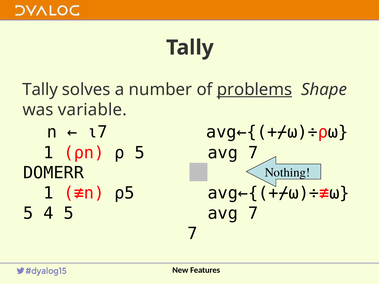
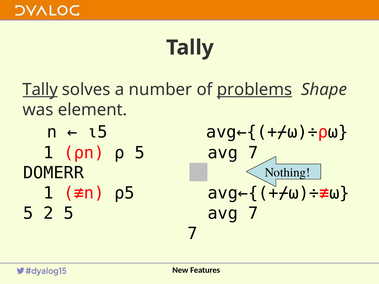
Tally at (40, 90) underline: none -> present
variable: variable -> element
⍳7: ⍳7 -> ⍳5
4: 4 -> 2
